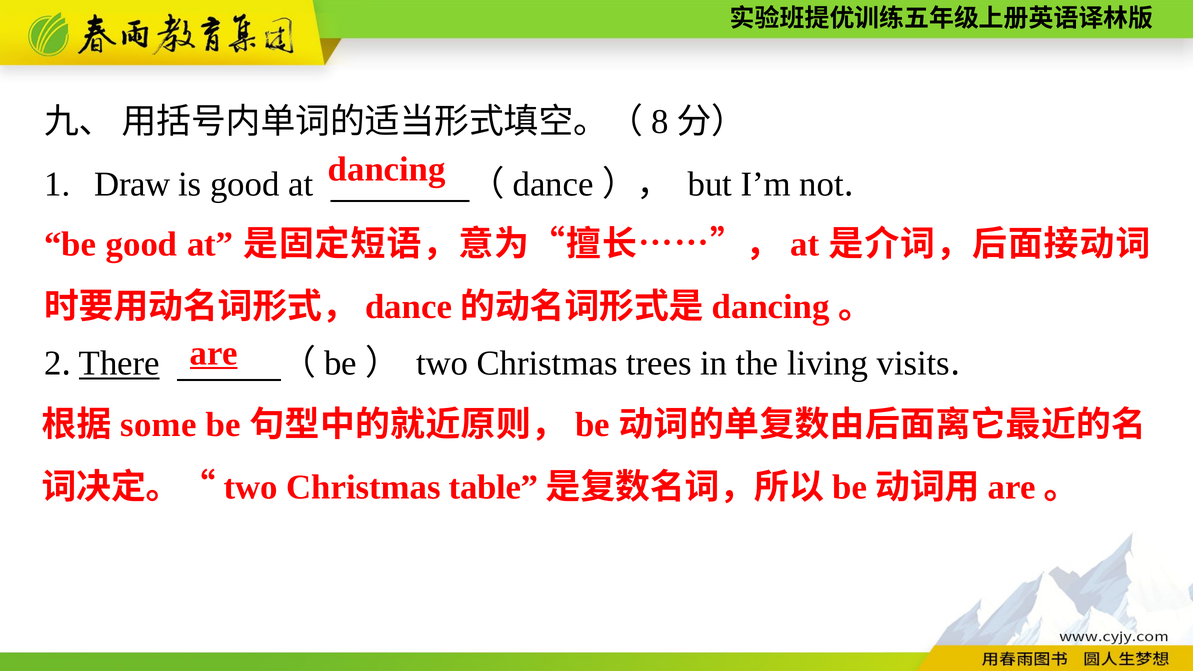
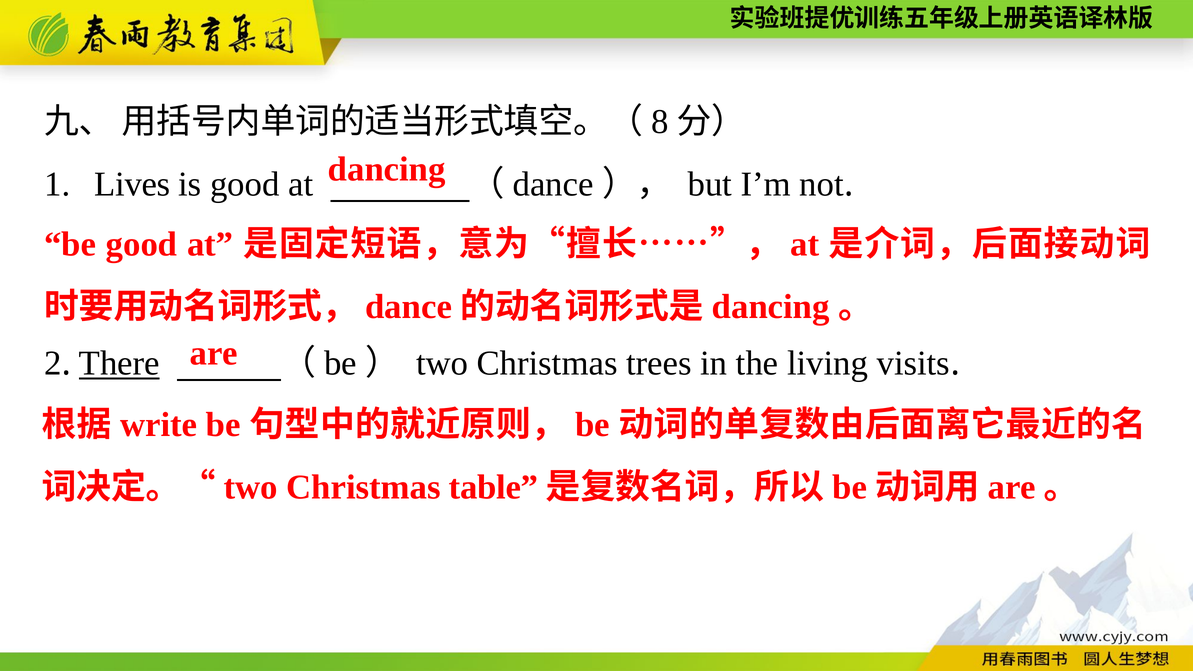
Draw: Draw -> Lives
are at (214, 353) underline: present -> none
some: some -> write
